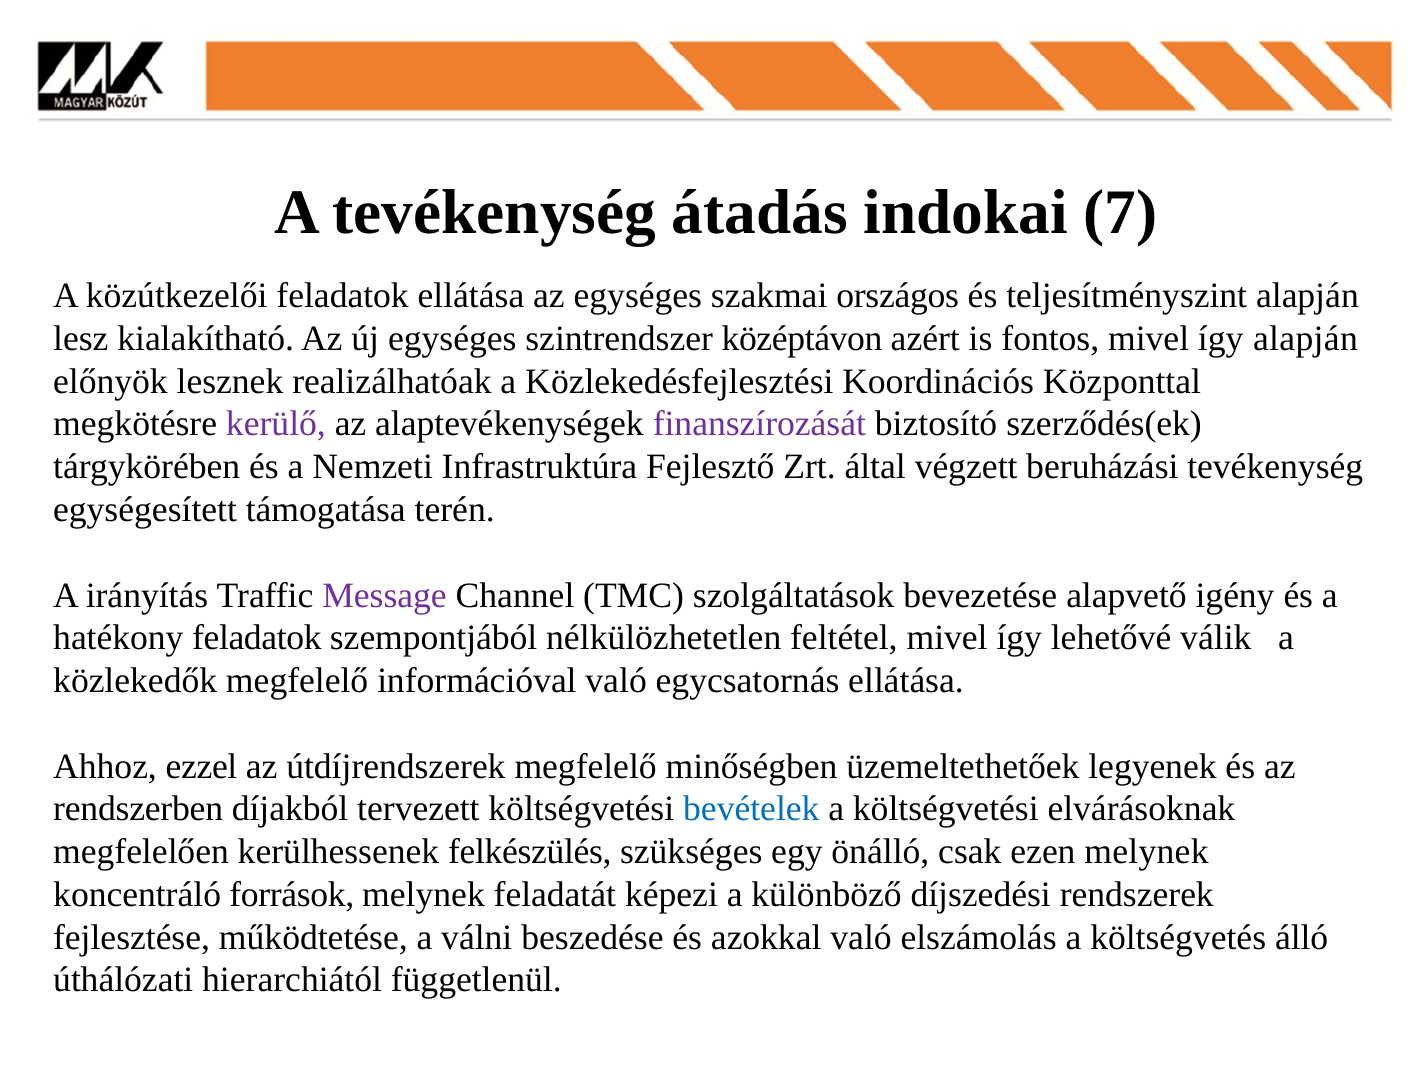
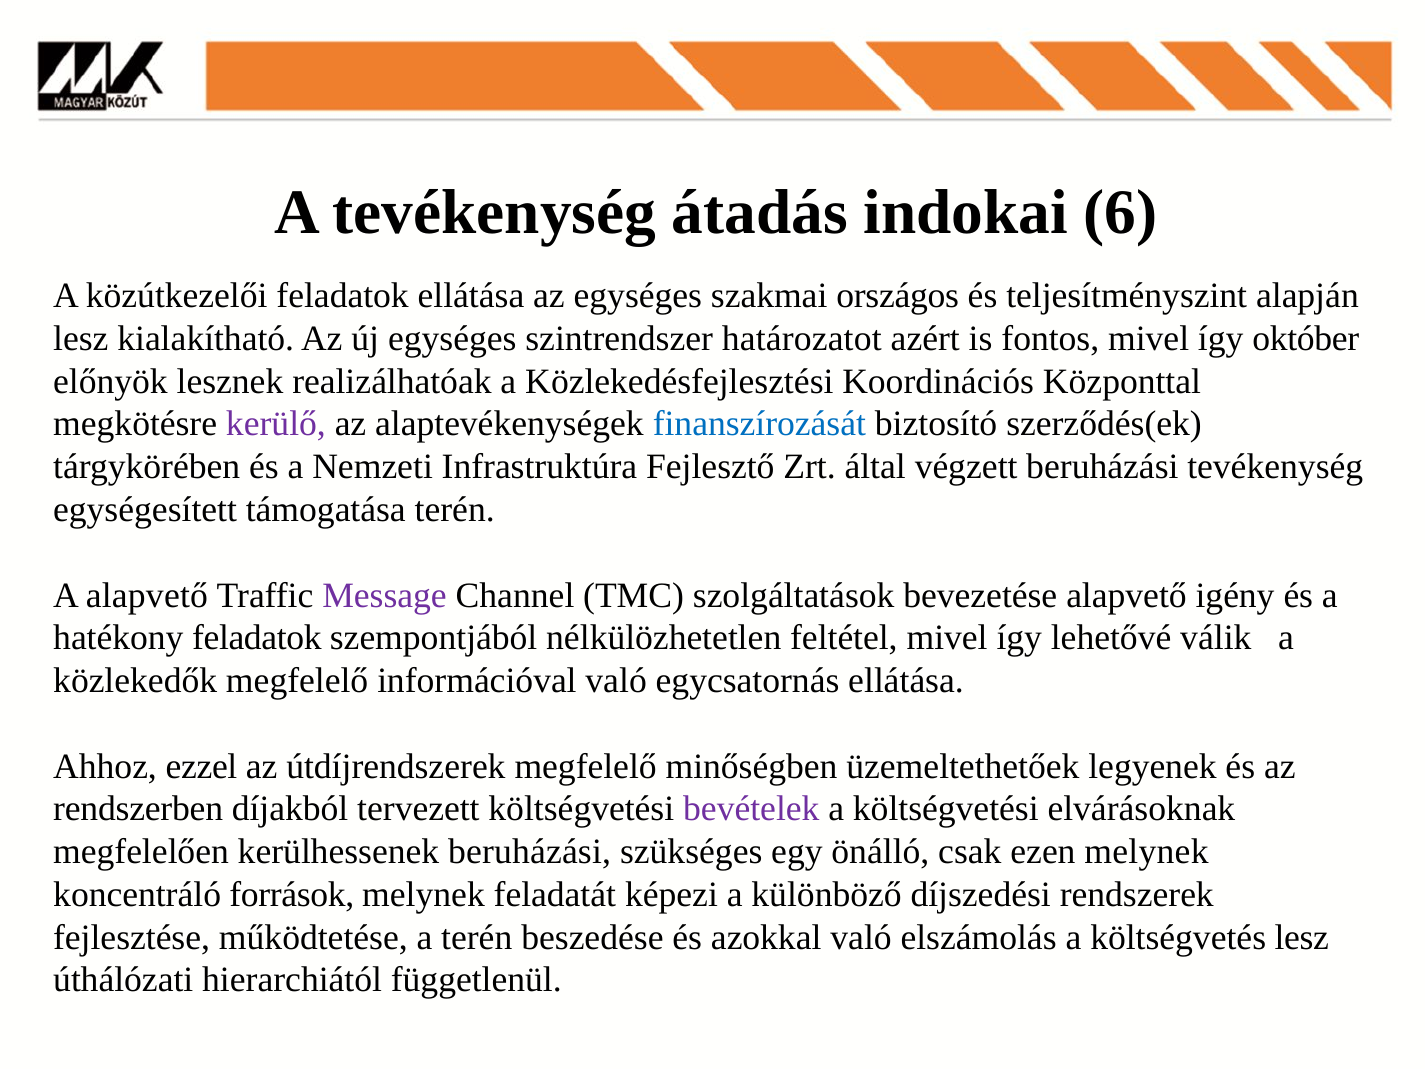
7: 7 -> 6
középtávon: középtávon -> határozatot
így alapján: alapján -> október
finanszírozását colour: purple -> blue
A irányítás: irányítás -> alapvető
bevételek colour: blue -> purple
kerülhessenek felkészülés: felkészülés -> beruházási
a válni: válni -> terén
költségvetés álló: álló -> lesz
